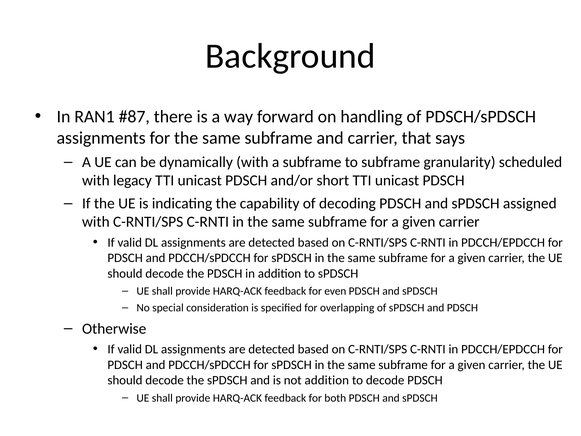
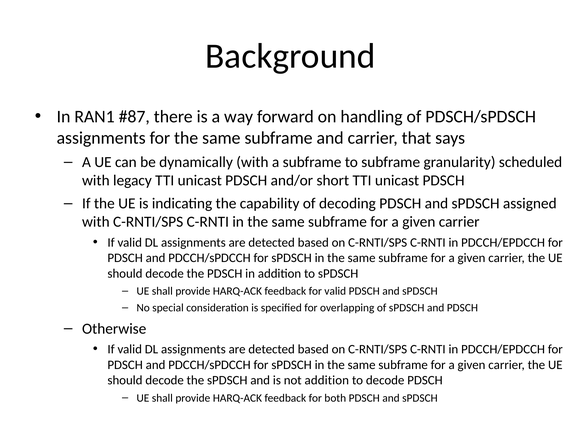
for even: even -> valid
